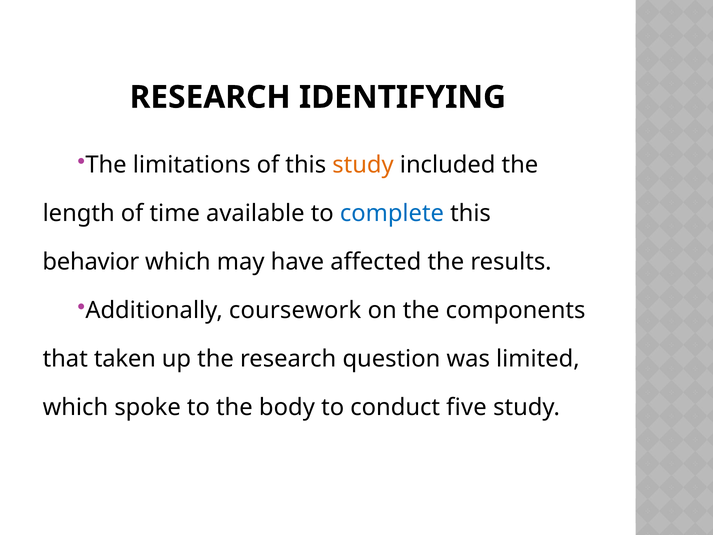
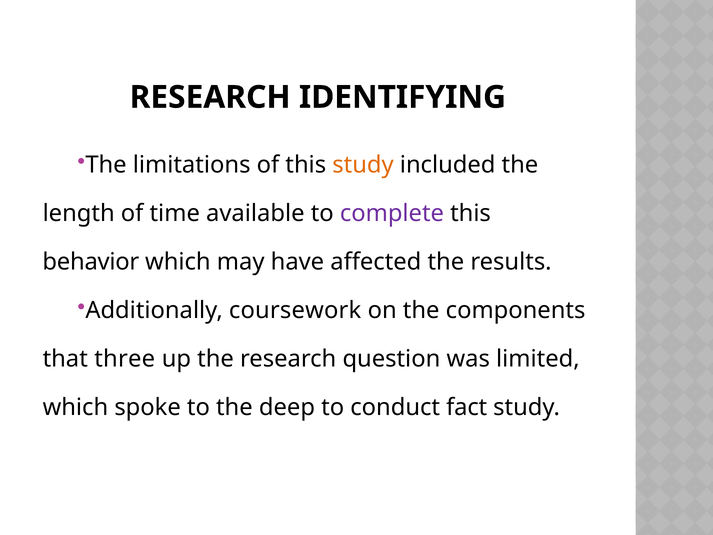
complete colour: blue -> purple
taken: taken -> three
body: body -> deep
five: five -> fact
